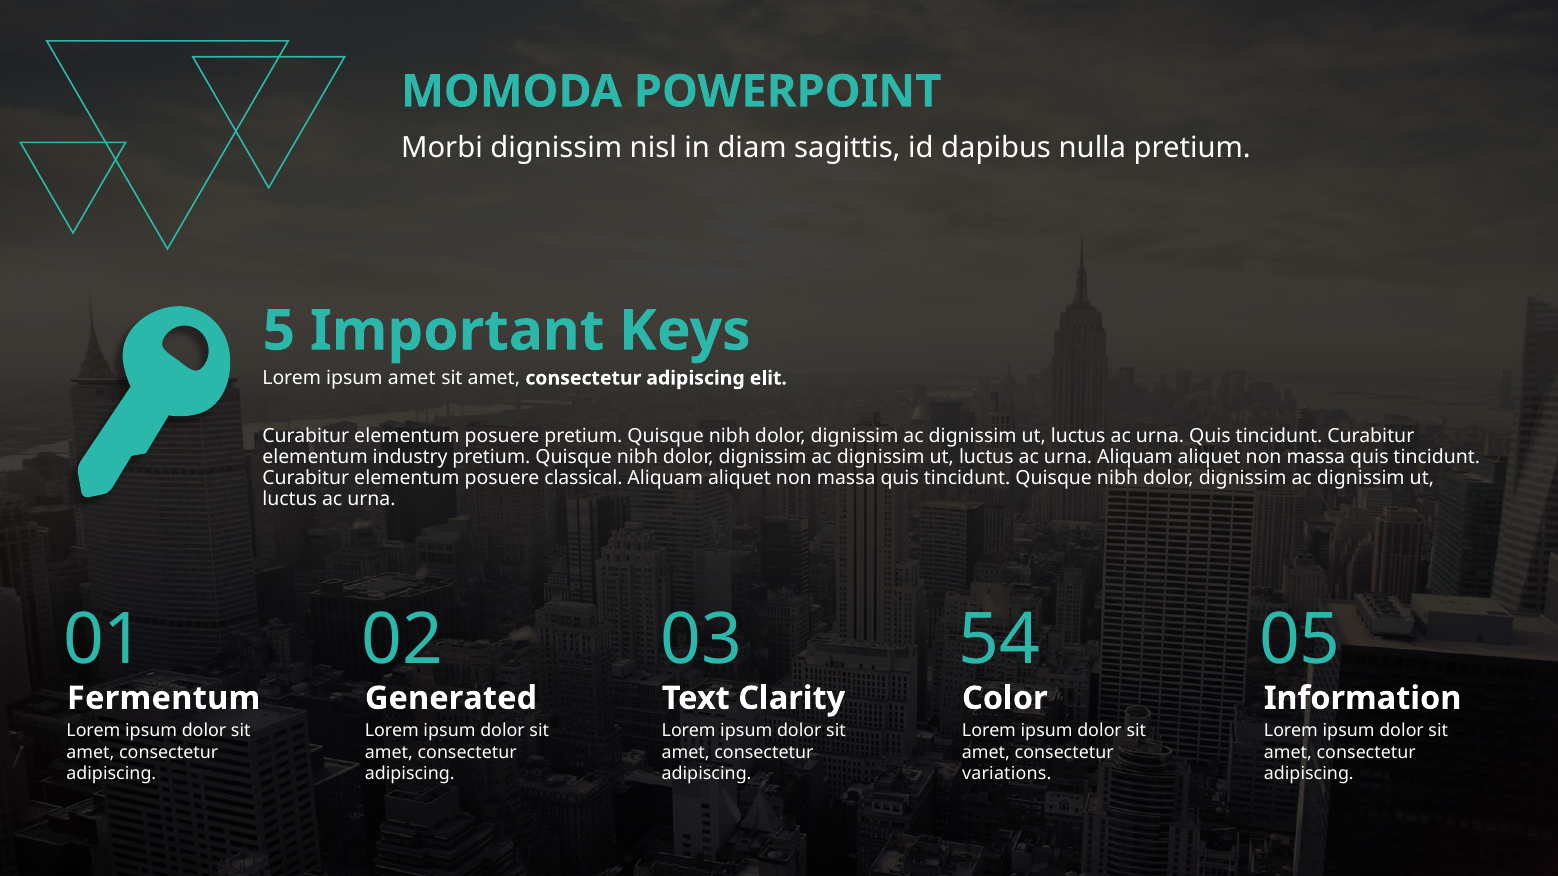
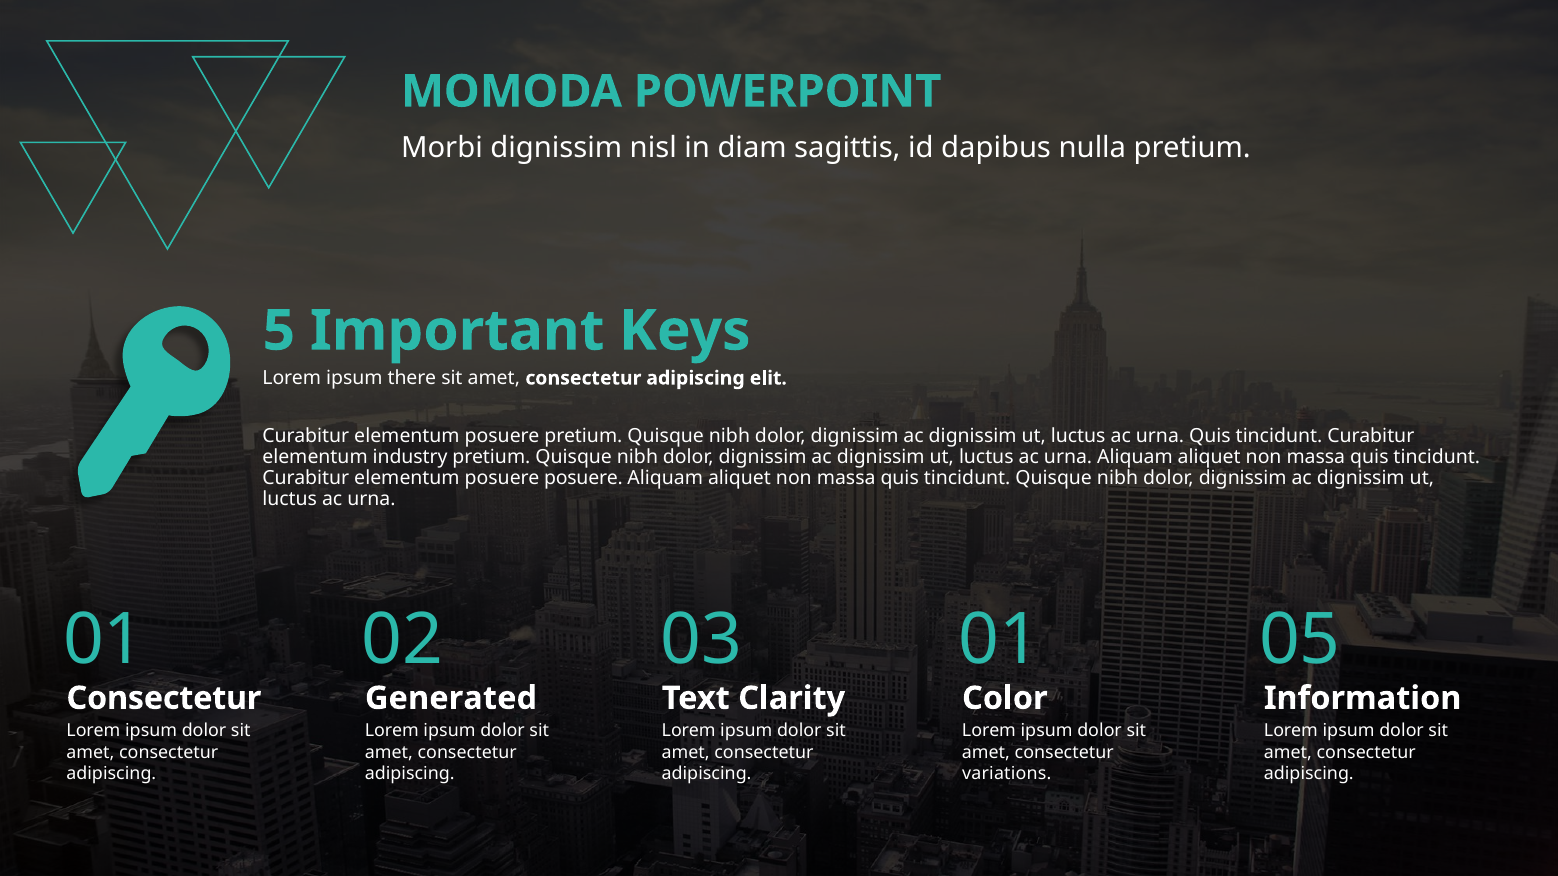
ipsum amet: amet -> there
posuere classical: classical -> posuere
03 54: 54 -> 01
Fermentum at (164, 698): Fermentum -> Consectetur
